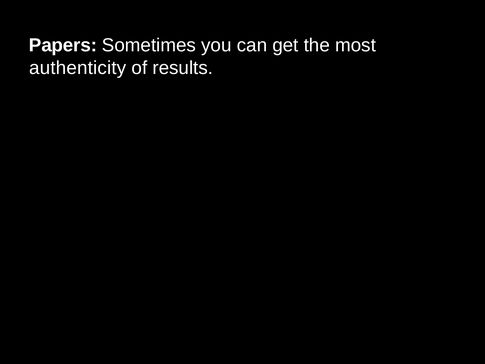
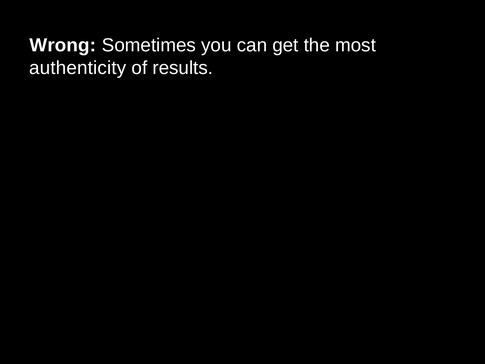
Papers: Papers -> Wrong
